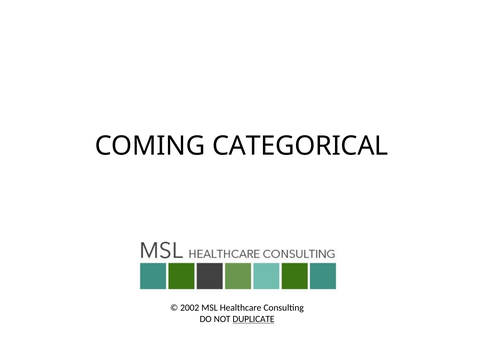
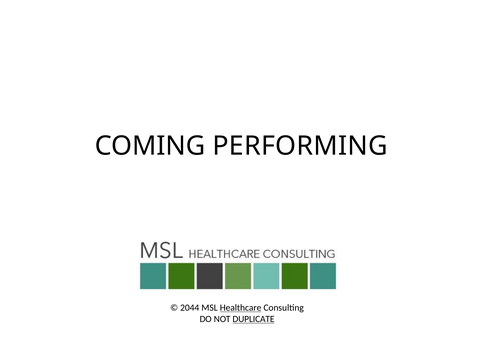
CATEGORICAL: CATEGORICAL -> PERFORMING
2002: 2002 -> 2044
Healthcare underline: none -> present
